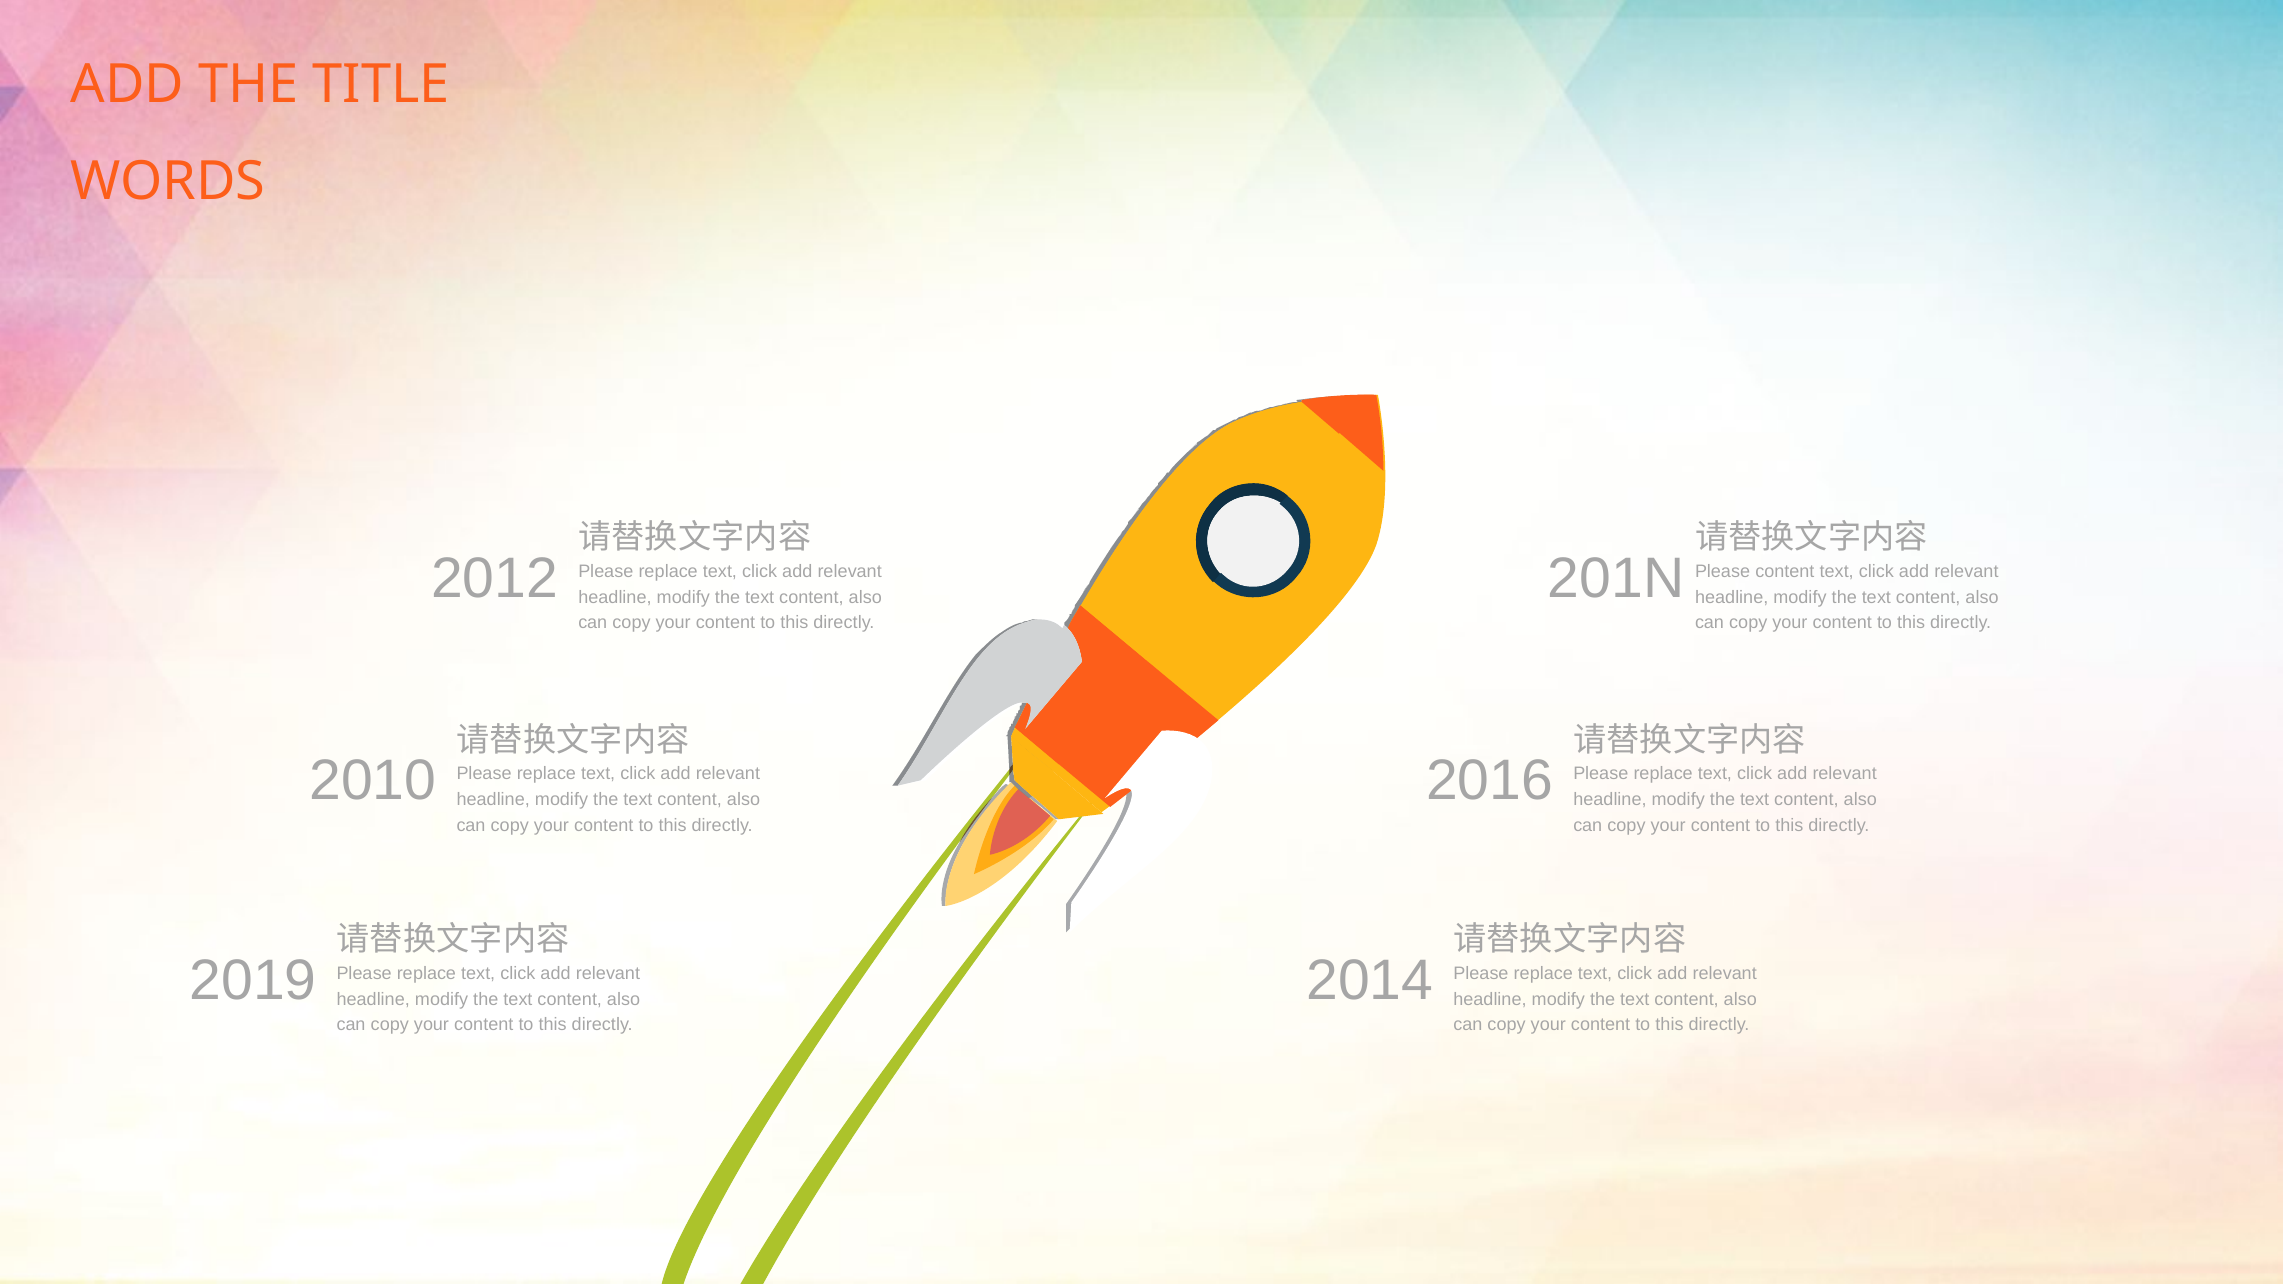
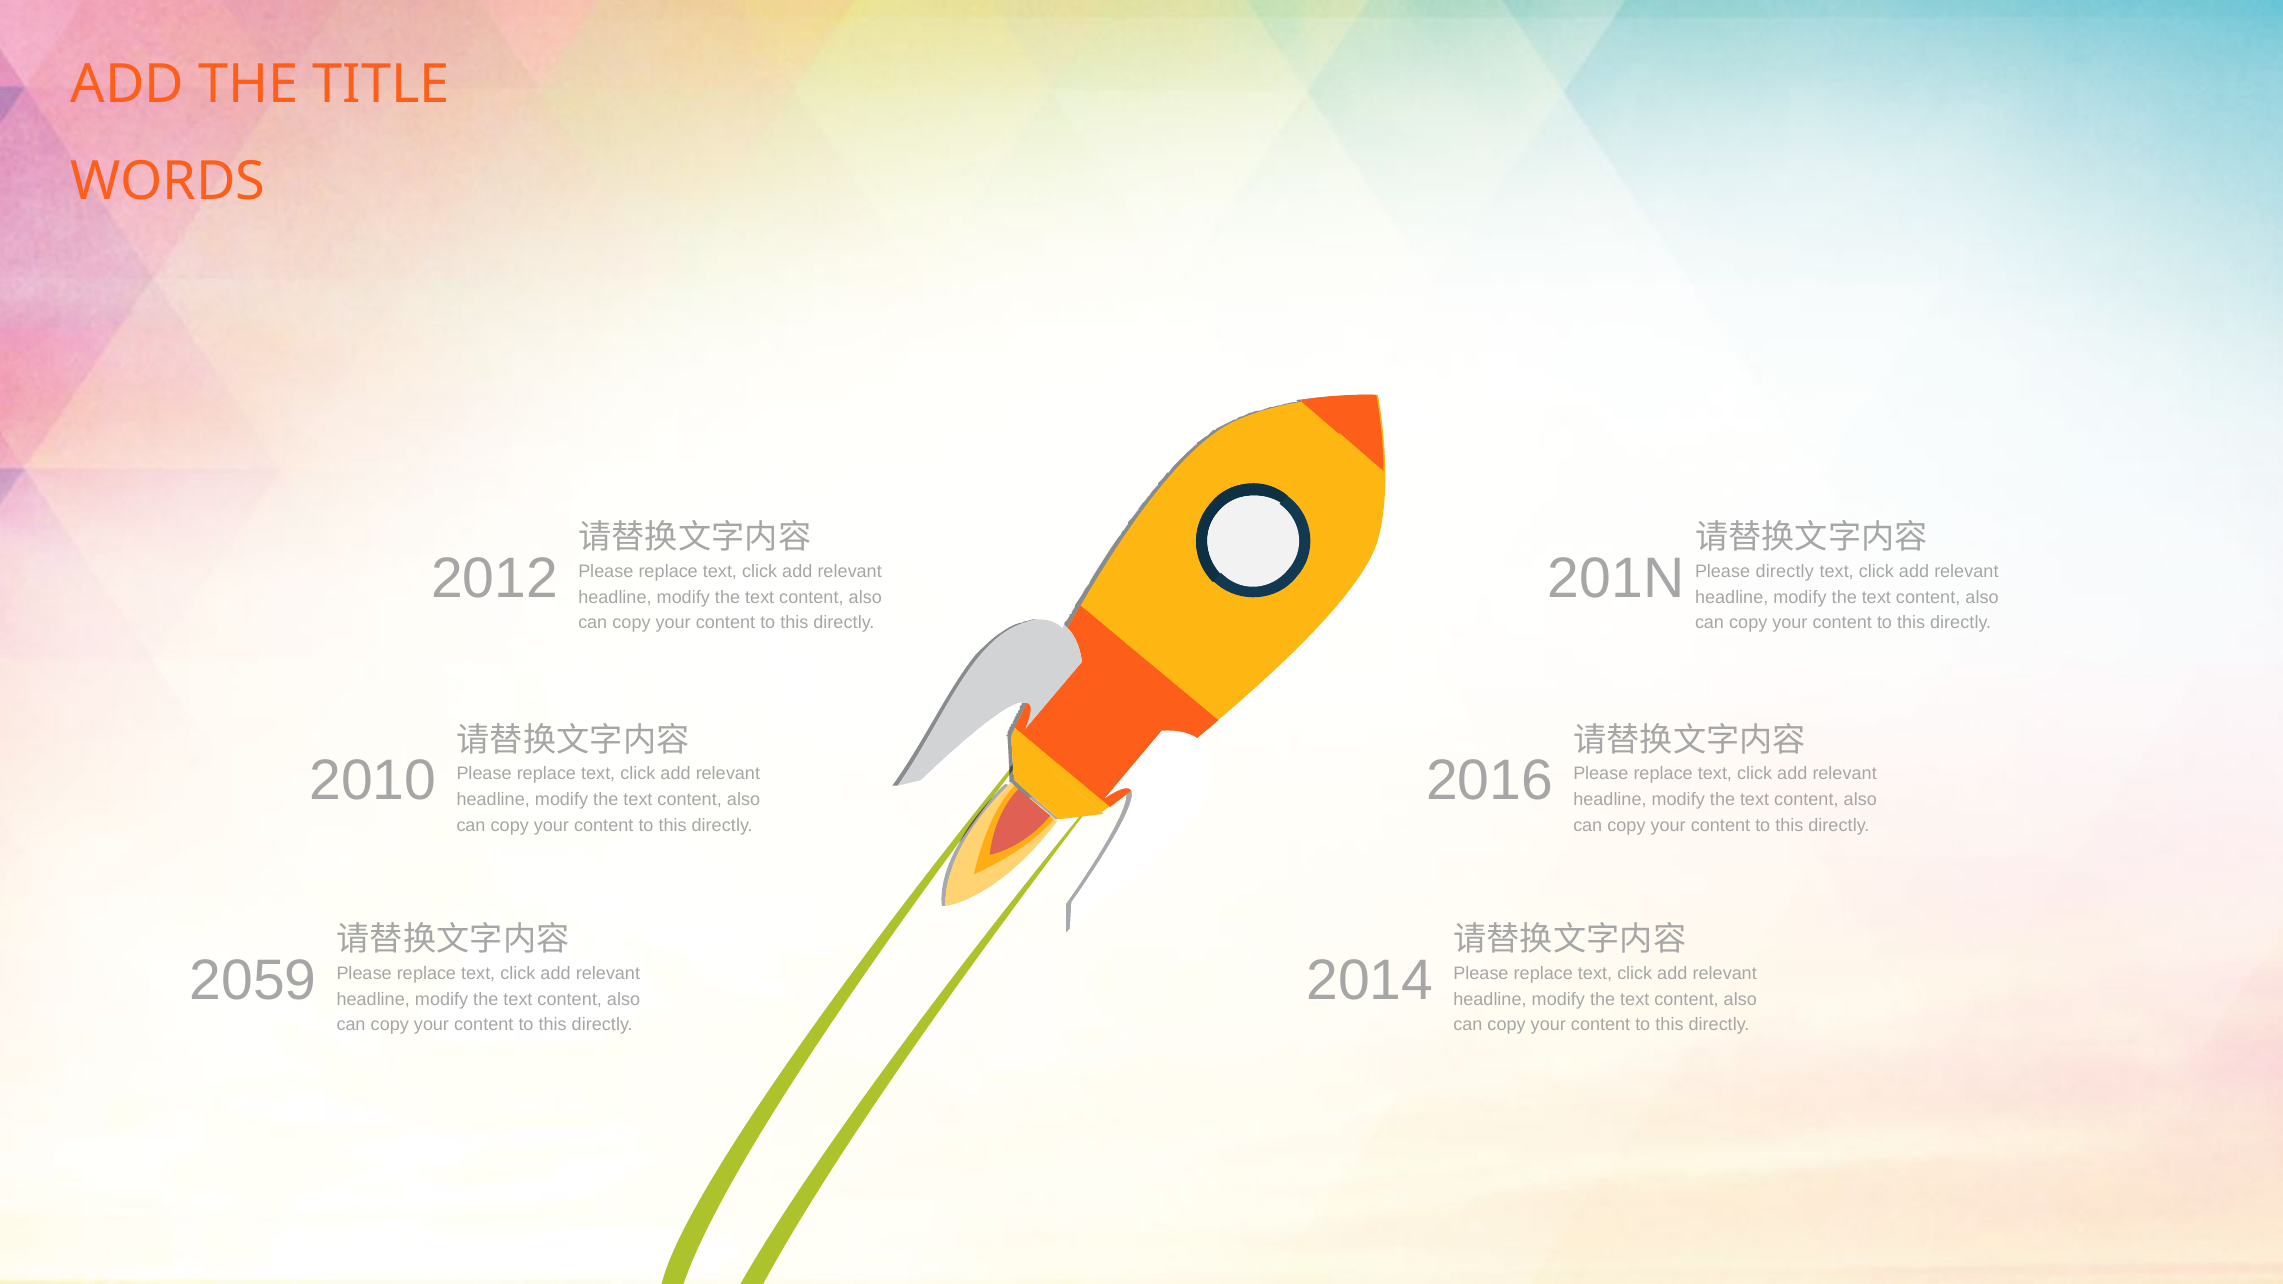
Please content: content -> directly
2019: 2019 -> 2059
